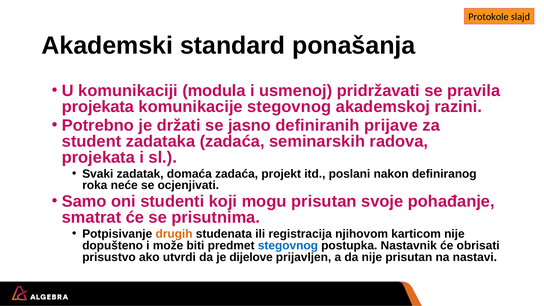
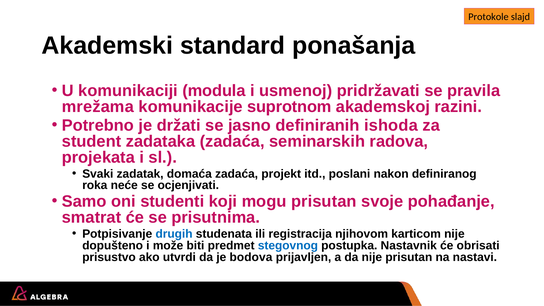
projekata at (98, 107): projekata -> mrežama
komunikacije stegovnog: stegovnog -> suprotnom
prijave: prijave -> ishoda
drugih colour: orange -> blue
dijelove: dijelove -> bodova
